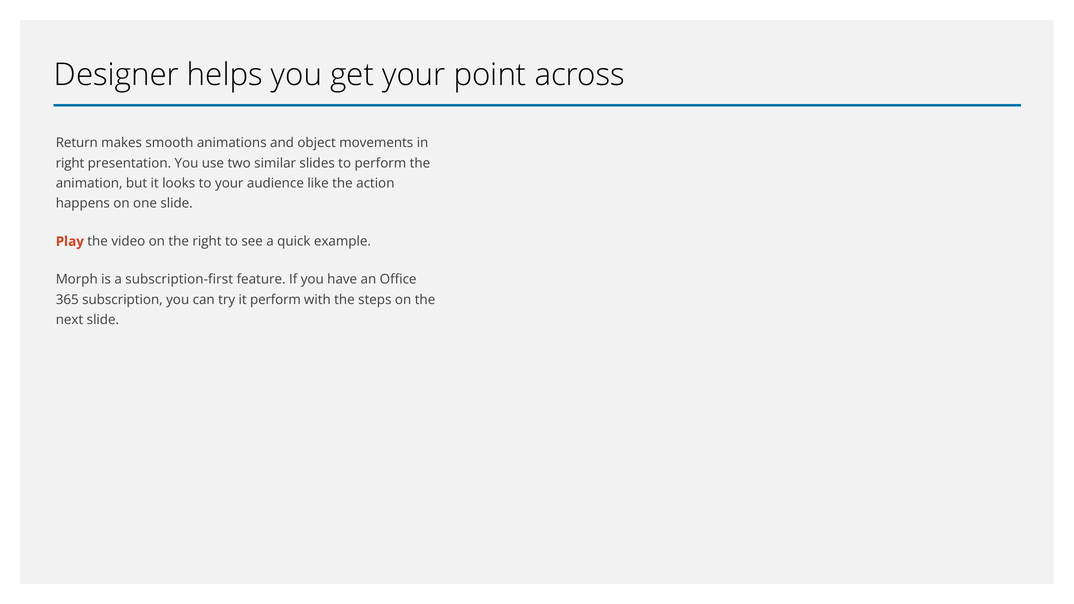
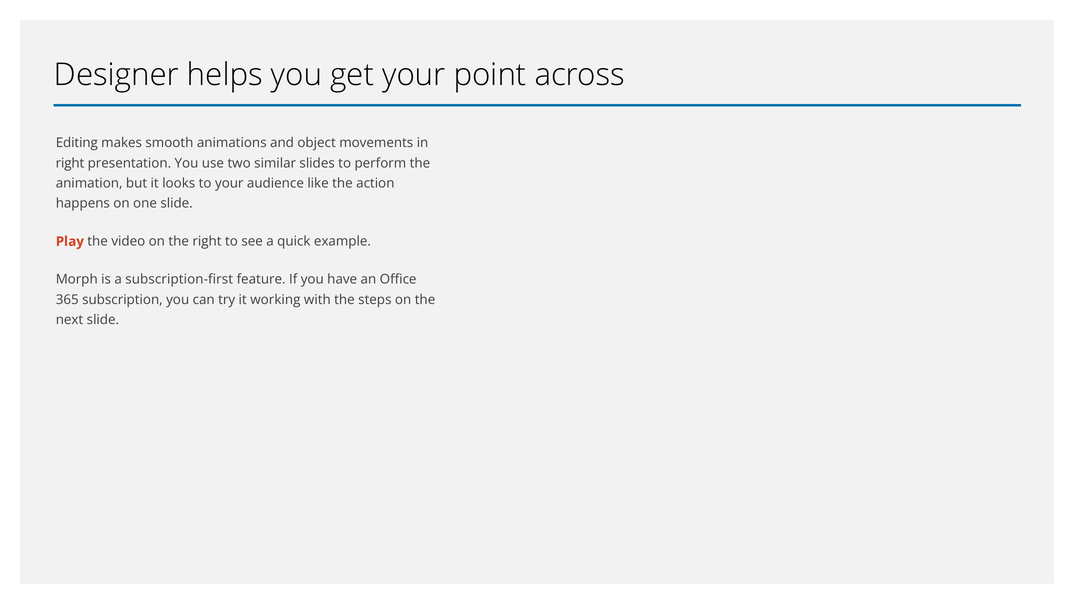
Return: Return -> Editing
it perform: perform -> working
